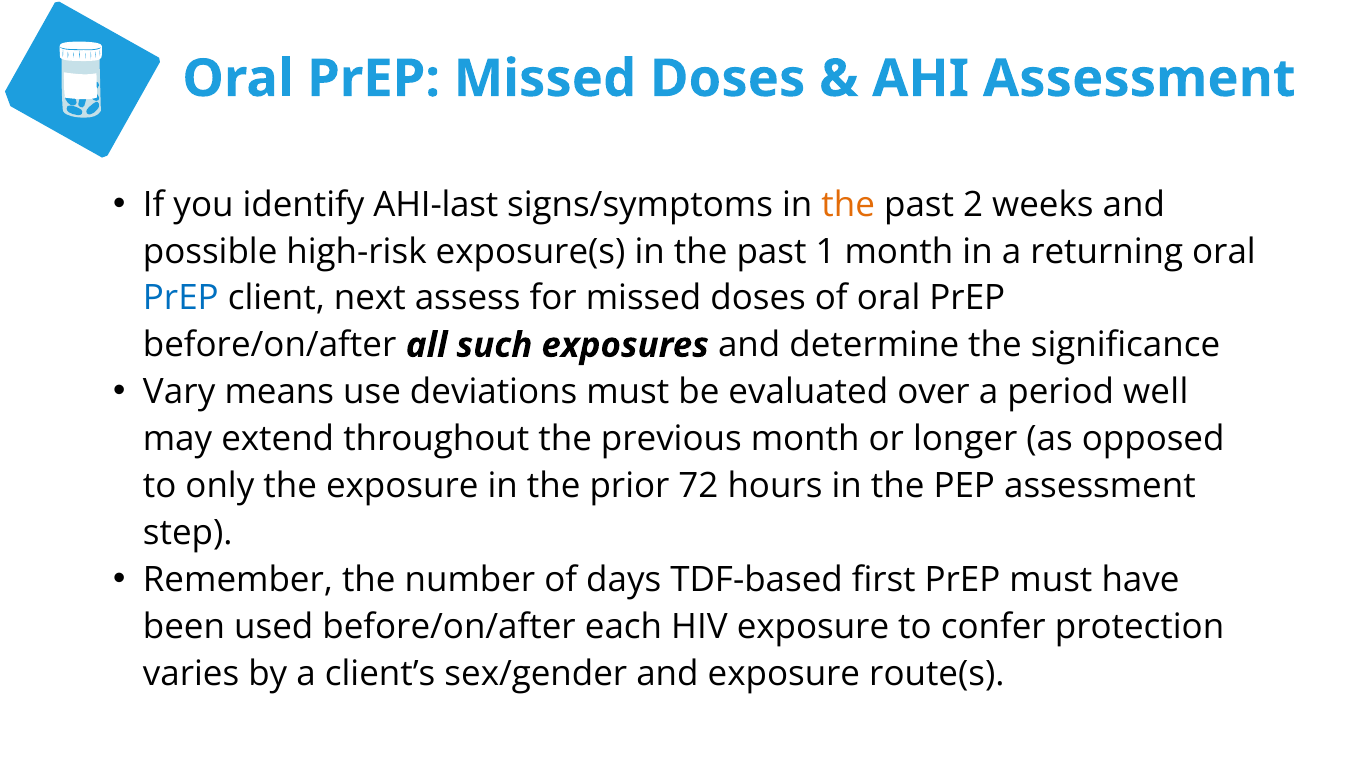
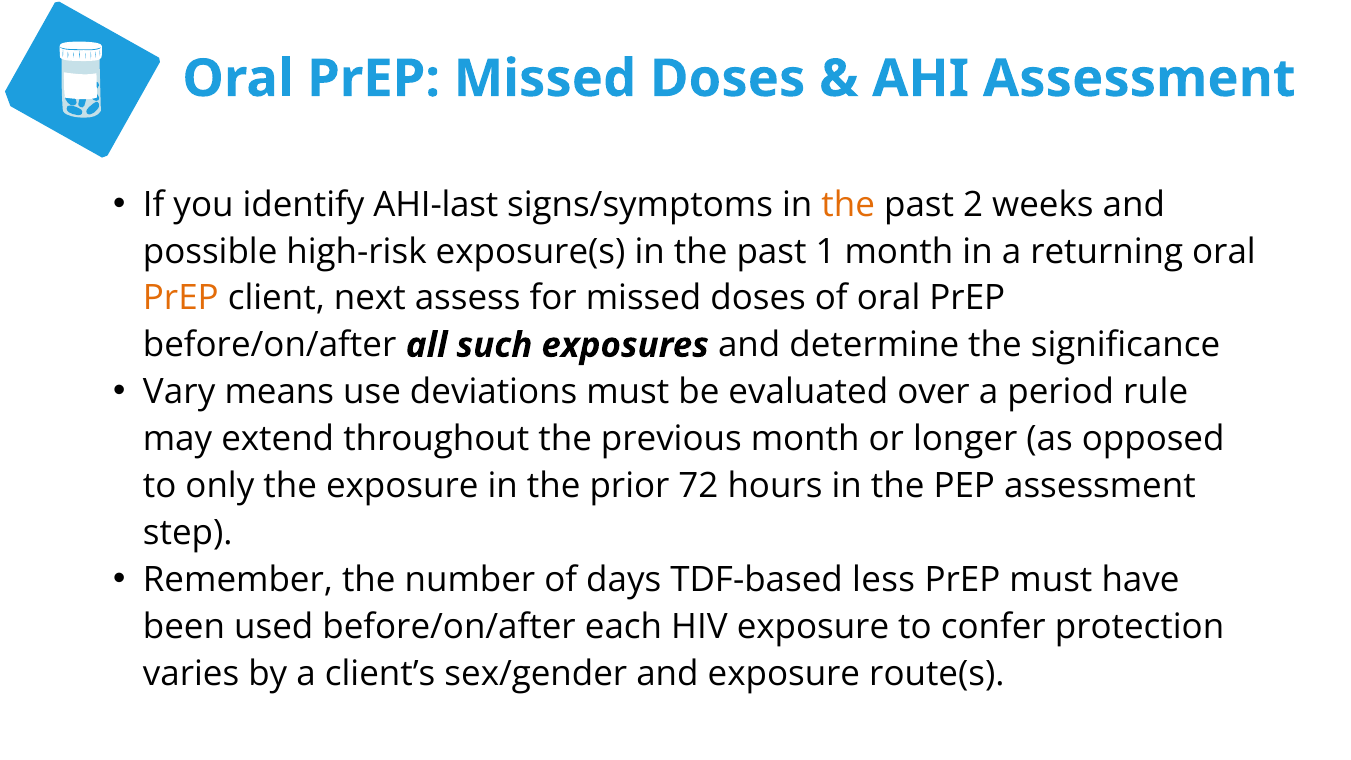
PrEP at (181, 298) colour: blue -> orange
well: well -> rule
first: first -> less
